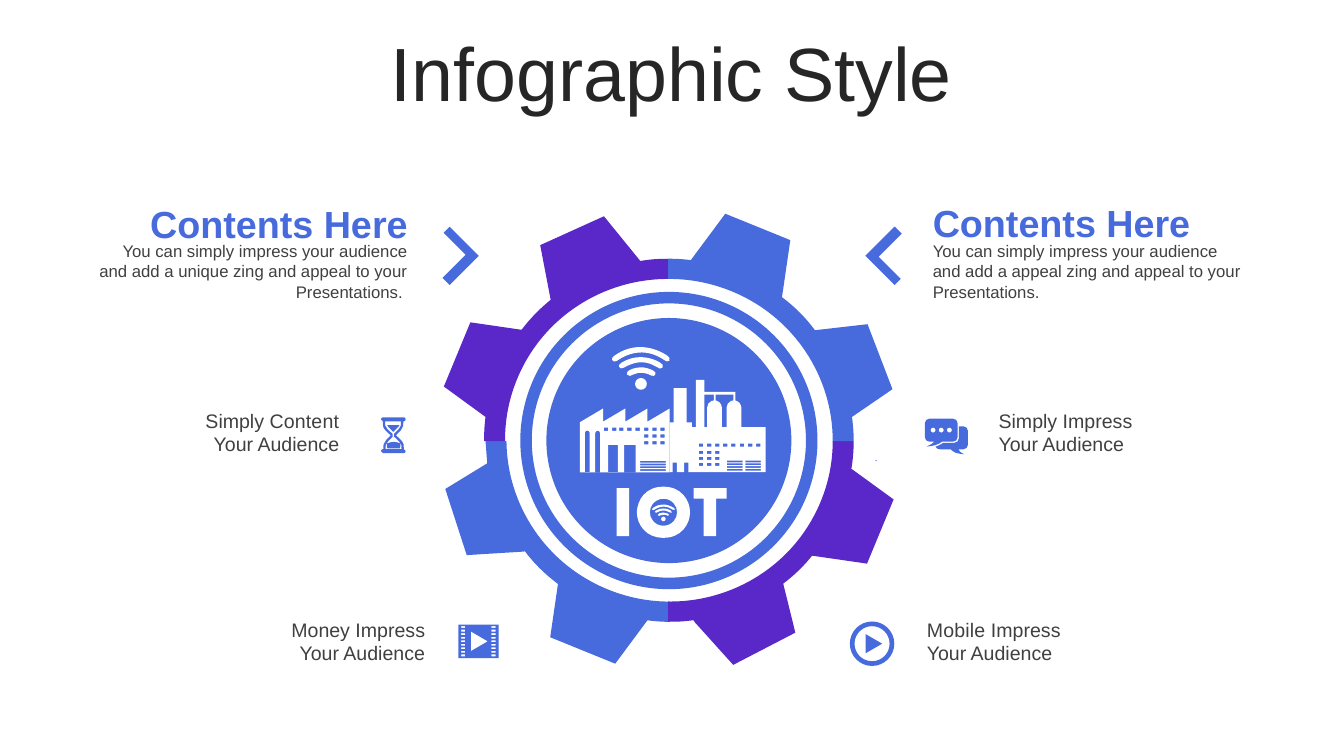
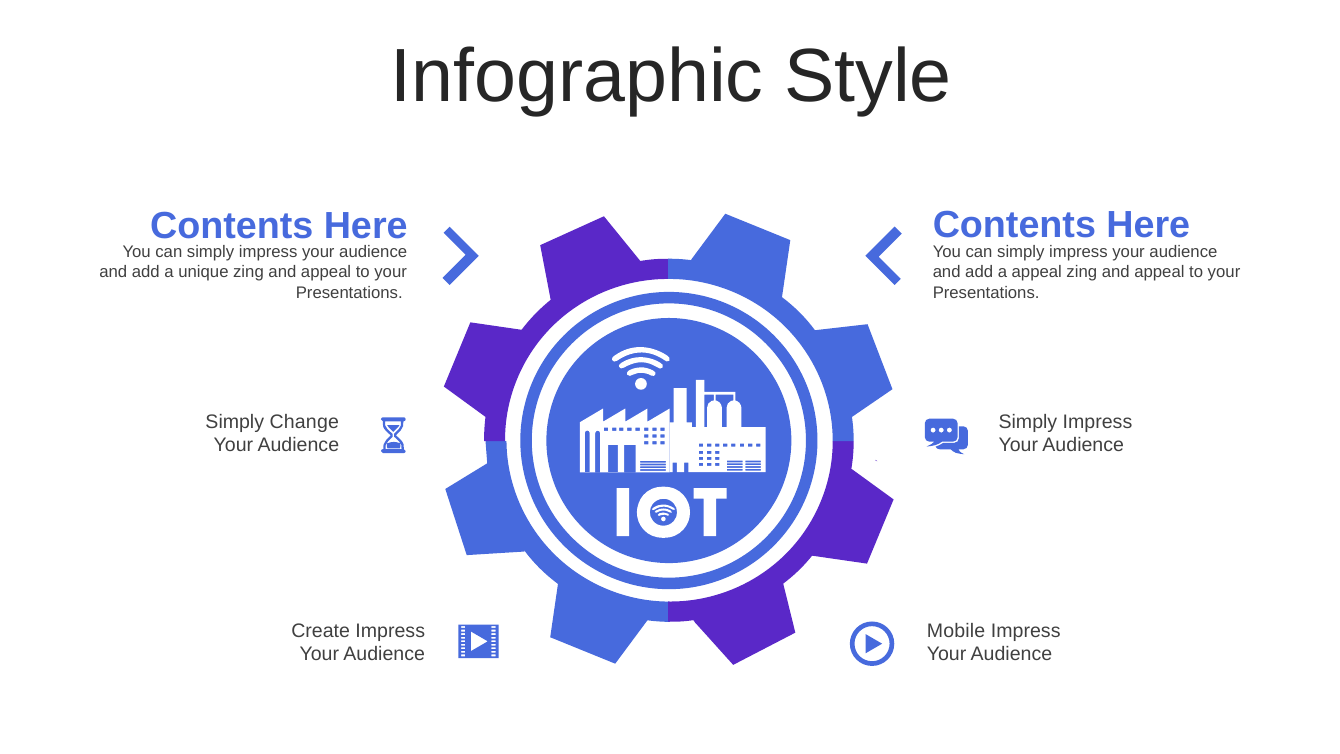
Content: Content -> Change
Money: Money -> Create
